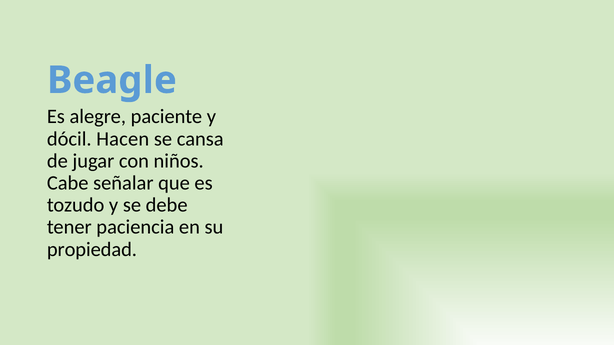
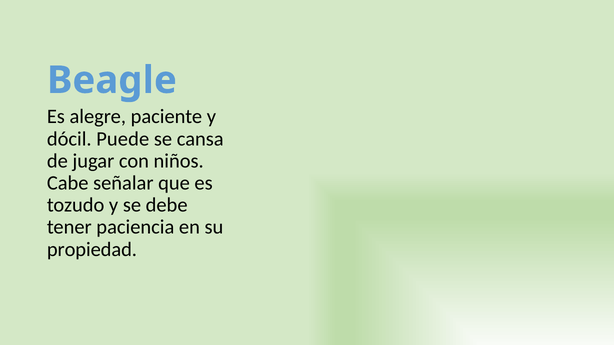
Hacen: Hacen -> Puede
